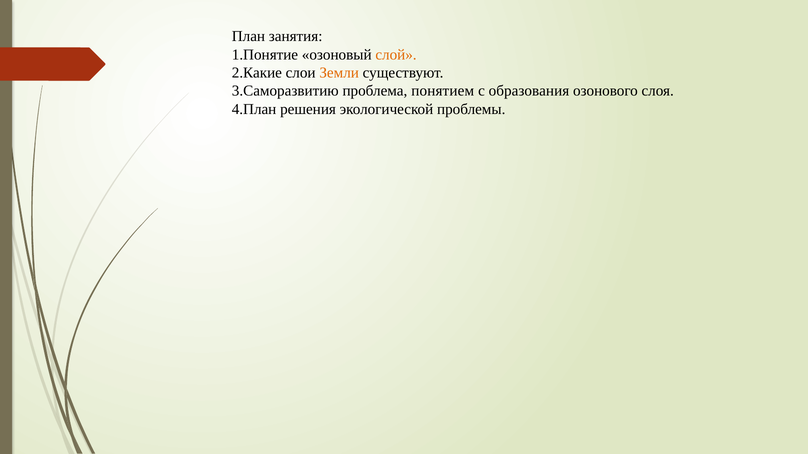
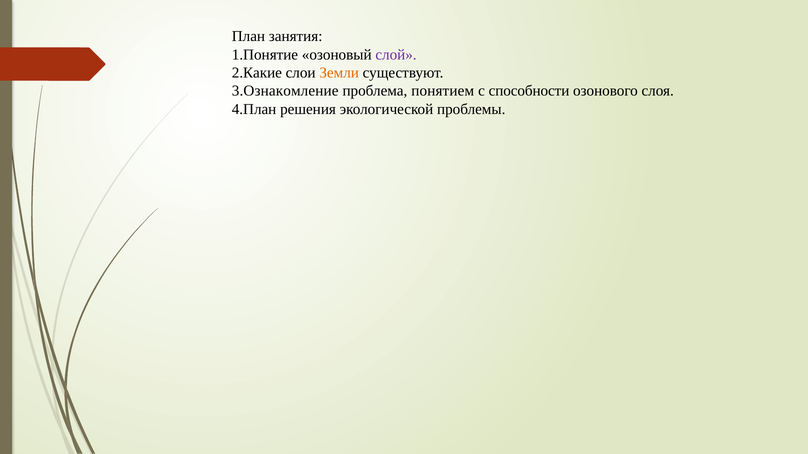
слой colour: orange -> purple
3.Саморазвитию: 3.Саморазвитию -> 3.Ознакомление
образования: образования -> способности
